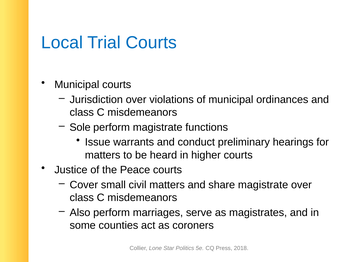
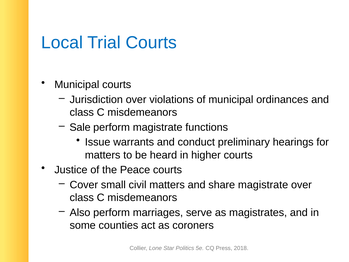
Sole: Sole -> Sale
